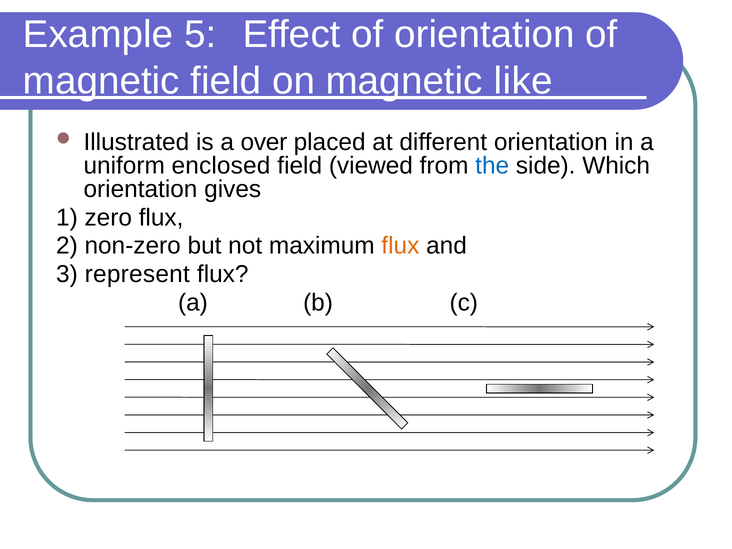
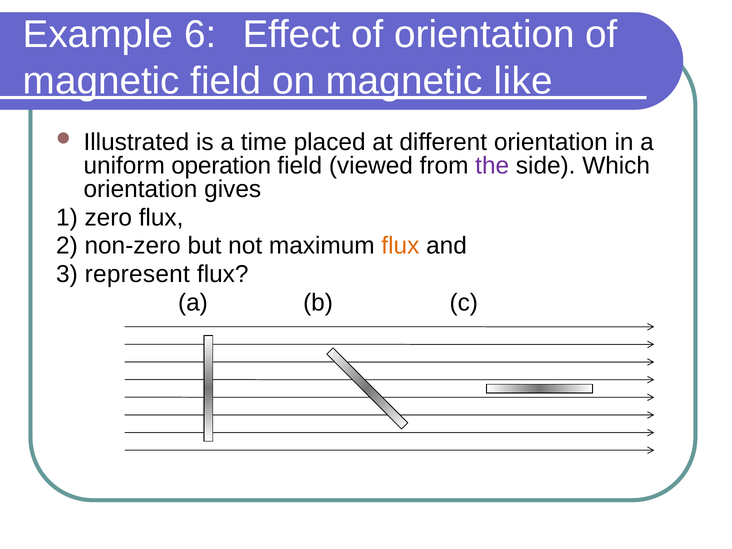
5: 5 -> 6
over: over -> time
enclosed: enclosed -> operation
the colour: blue -> purple
